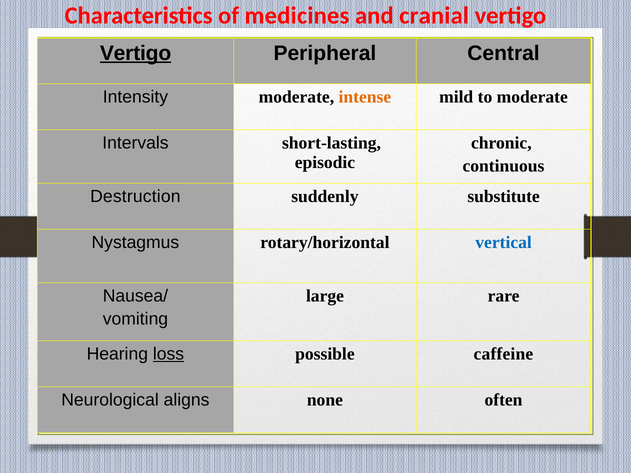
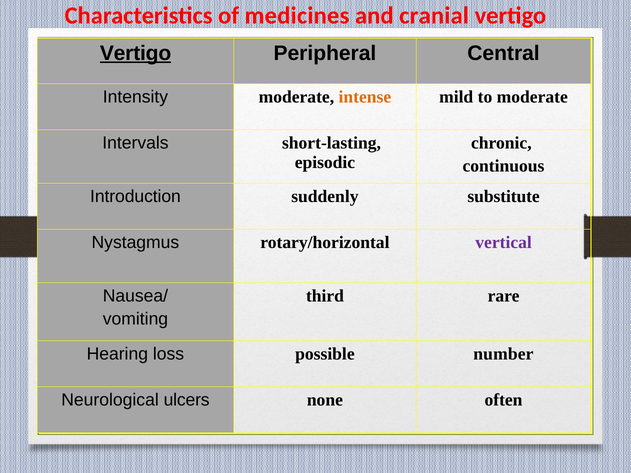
Destruction: Destruction -> Introduction
vertical colour: blue -> purple
large: large -> third
loss underline: present -> none
caffeine: caffeine -> number
aligns: aligns -> ulcers
